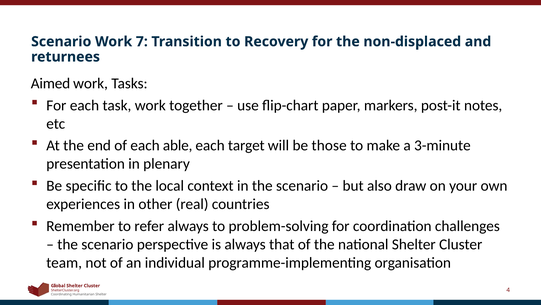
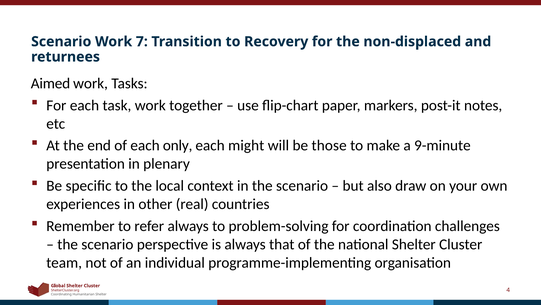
able: able -> only
target: target -> might
3-minute: 3-minute -> 9-minute
